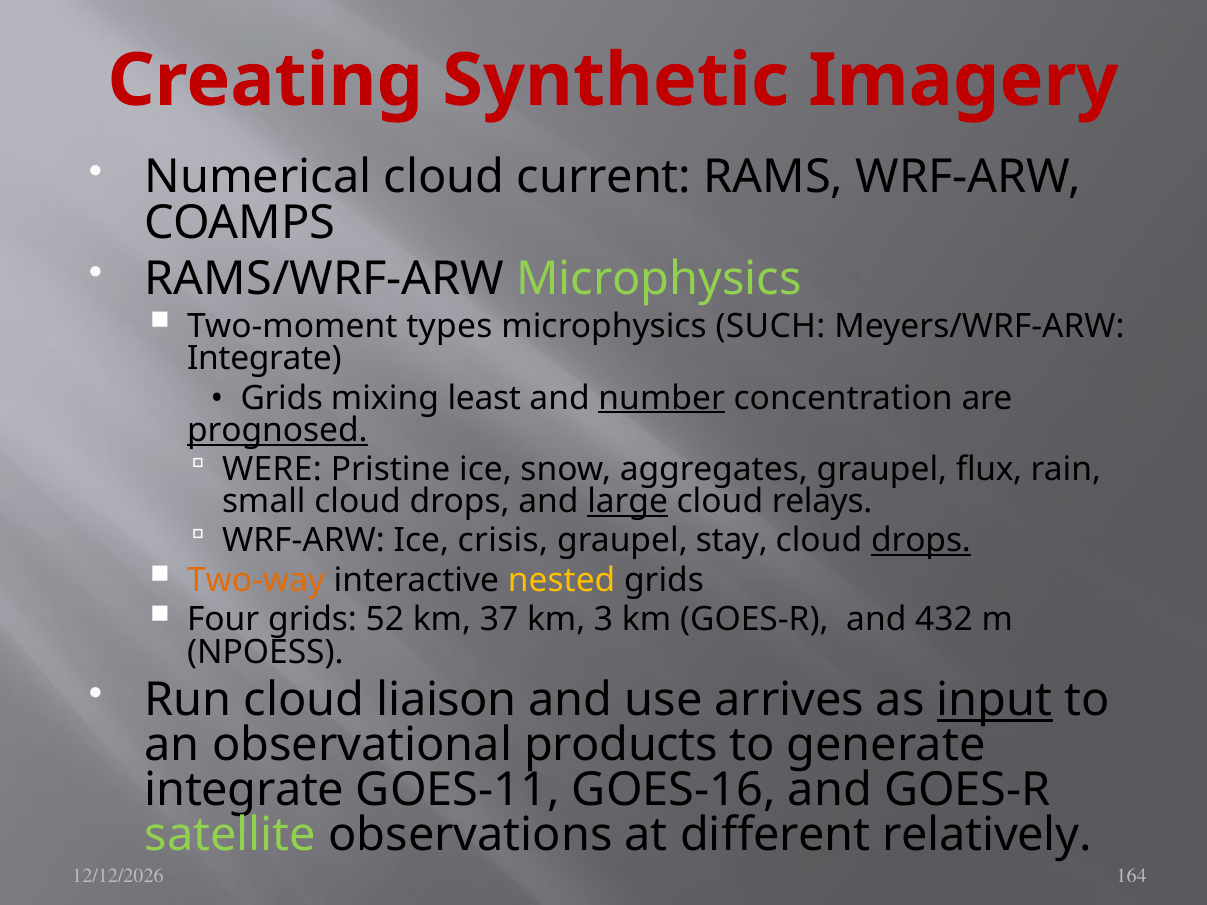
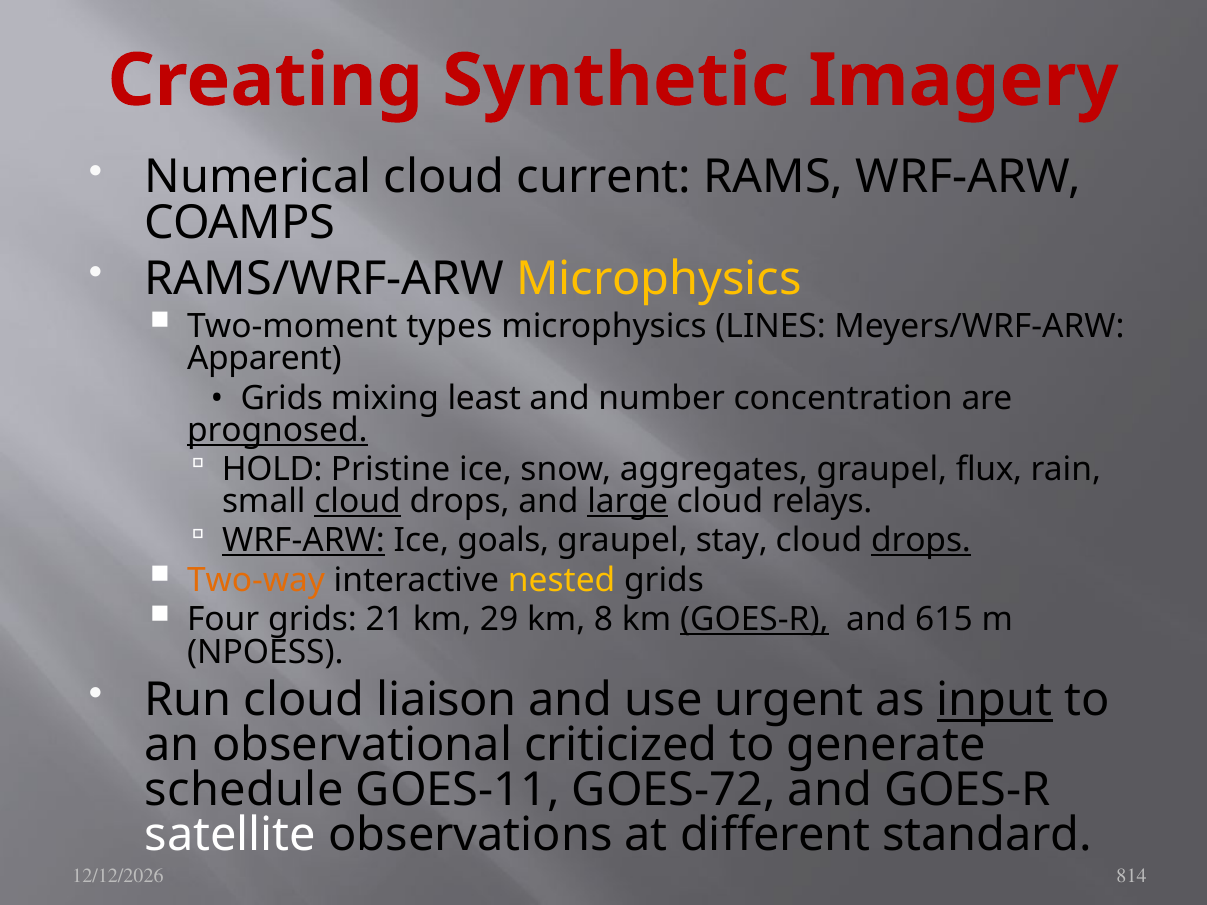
Microphysics at (659, 279) colour: light green -> yellow
SUCH: SUCH -> LINES
Integrate at (264, 358): Integrate -> Apparent
number underline: present -> none
WERE: WERE -> HOLD
cloud at (358, 502) underline: none -> present
WRF-ARW at (303, 540) underline: none -> present
crisis: crisis -> goals
52: 52 -> 21
37: 37 -> 29
3: 3 -> 8
GOES-R at (754, 620) underline: none -> present
432: 432 -> 615
arrives: arrives -> urgent
products: products -> criticized
integrate at (244, 791): integrate -> schedule
GOES-16: GOES-16 -> GOES-72
satellite colour: light green -> white
relatively: relatively -> standard
164: 164 -> 814
